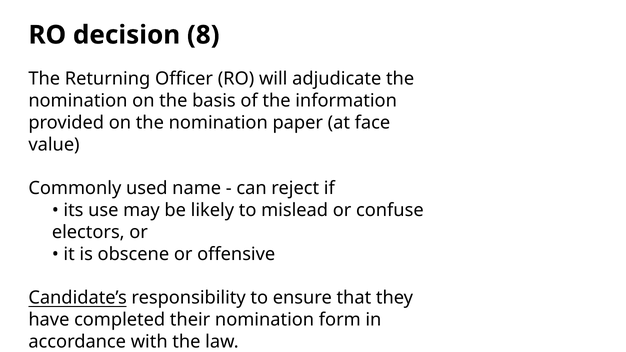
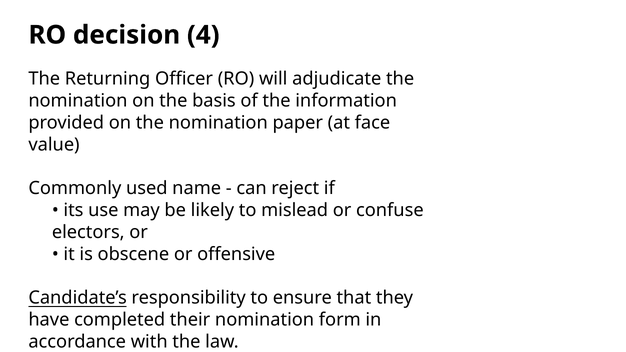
8: 8 -> 4
